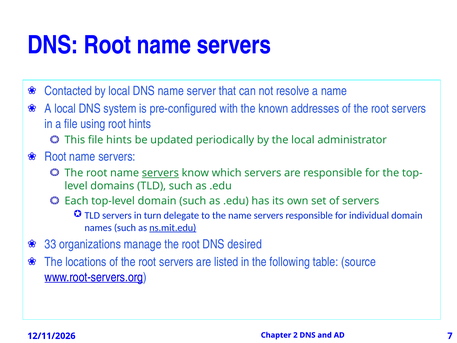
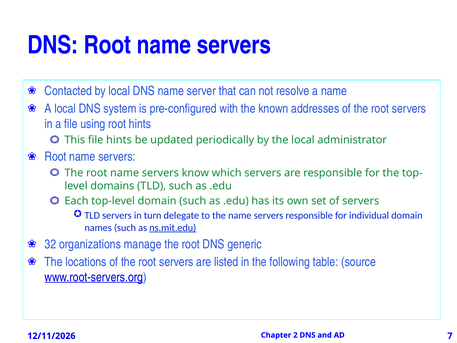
servers at (160, 173) underline: present -> none
33: 33 -> 32
desired: desired -> generic
